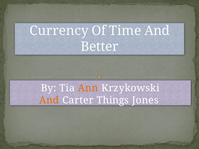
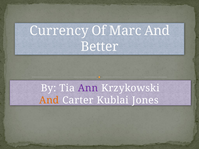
Time: Time -> Marc
Ann colour: orange -> purple
Things: Things -> Kublai
